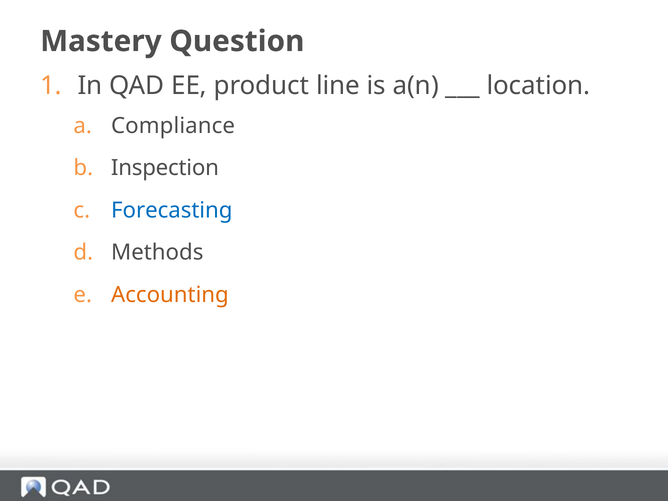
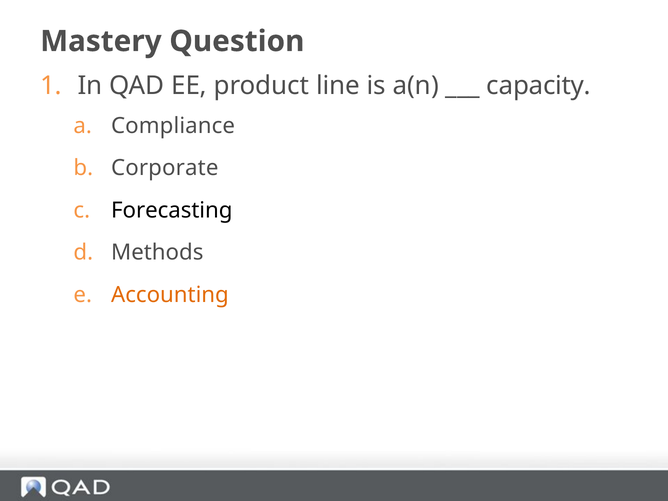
location: location -> capacity
Inspection: Inspection -> Corporate
Forecasting colour: blue -> black
